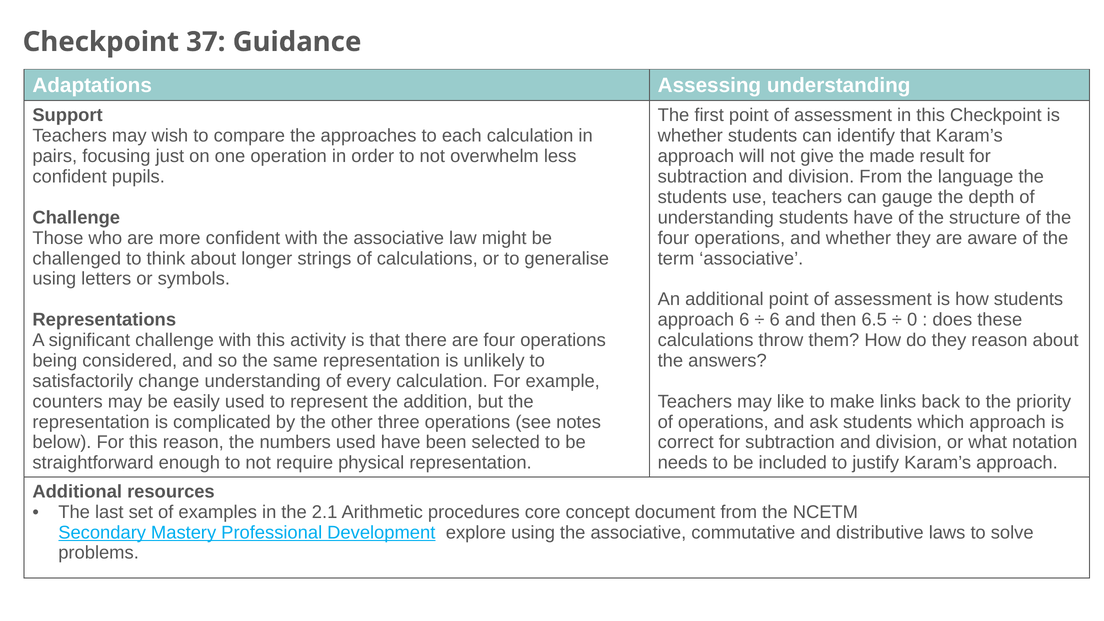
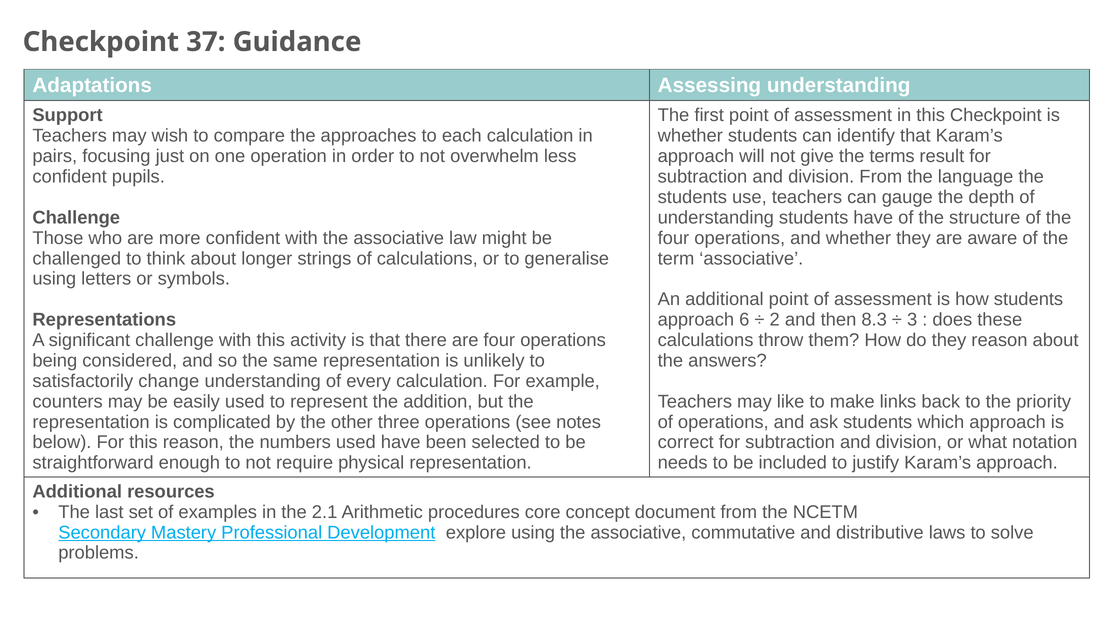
made: made -> terms
6 at (775, 320): 6 -> 2
6.5: 6.5 -> 8.3
0: 0 -> 3
